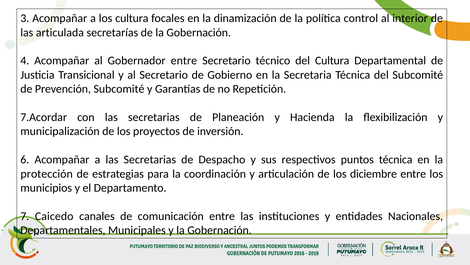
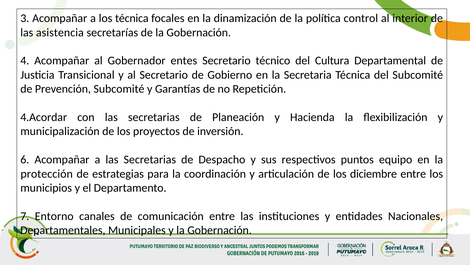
los cultura: cultura -> técnica
articulada: articulada -> asistencia
Gobernador entre: entre -> entes
7.Acordar: 7.Acordar -> 4.Acordar
puntos técnica: técnica -> equipo
Caicedo: Caicedo -> Entorno
